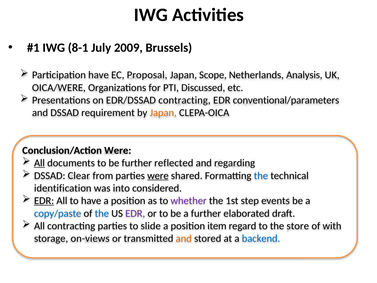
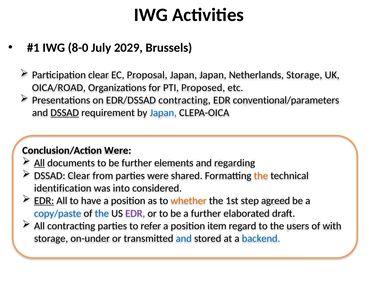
8-1: 8-1 -> 8-0
2009: 2009 -> 2029
Participation have: have -> clear
Japan Scope: Scope -> Japan
Netherlands Analysis: Analysis -> Storage
OICA/WERE: OICA/WERE -> OICA/ROAD
Discussed: Discussed -> Proposed
DSSAD at (65, 113) underline: none -> present
Japan at (163, 113) colour: orange -> blue
reflected: reflected -> elements
were at (158, 175) underline: present -> none
the at (261, 175) colour: blue -> orange
whether colour: purple -> orange
events: events -> agreed
slide: slide -> refer
store: store -> users
on-views: on-views -> on-under
and at (184, 238) colour: orange -> blue
